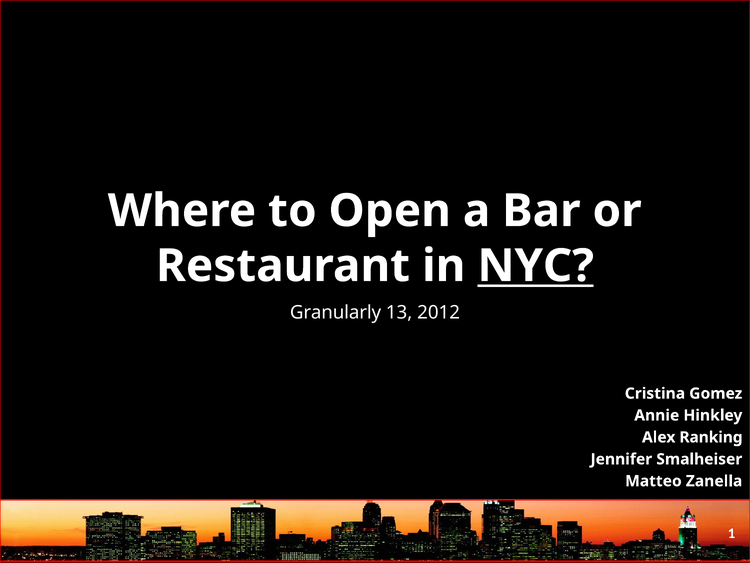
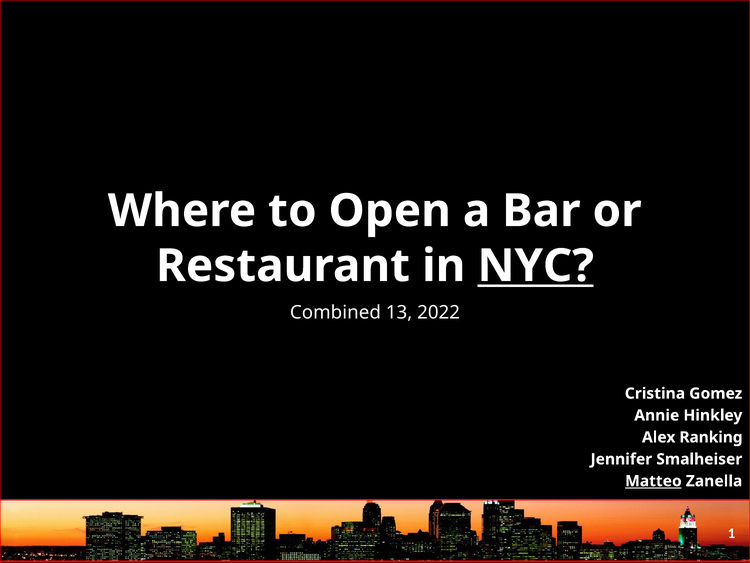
Granularly: Granularly -> Combined
2012: 2012 -> 2022
Matteo underline: none -> present
